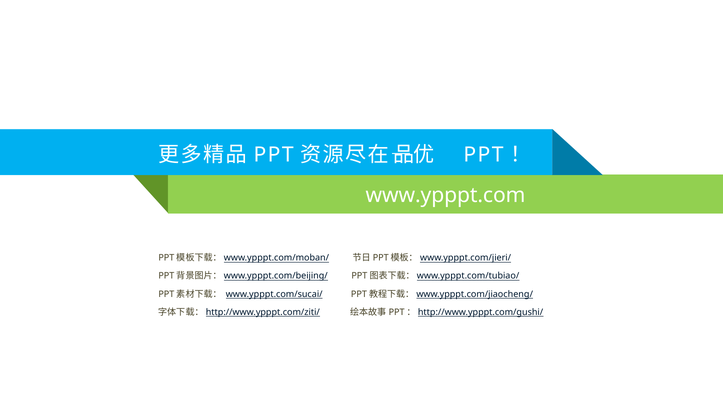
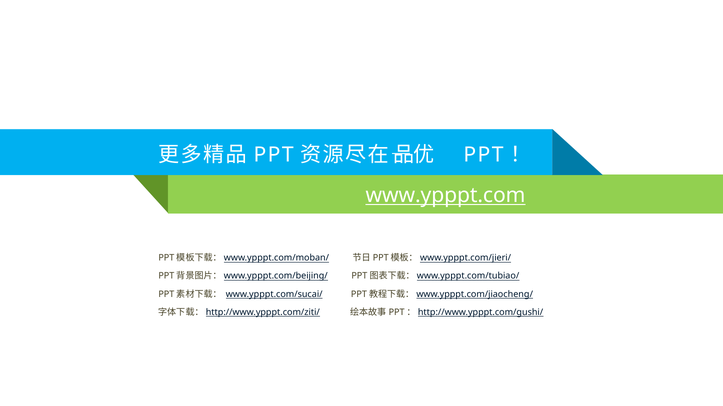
www.ypppt.com underline: none -> present
